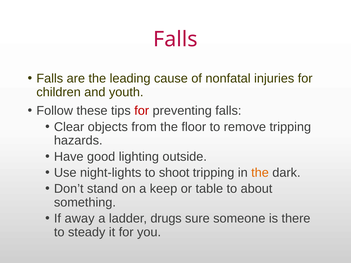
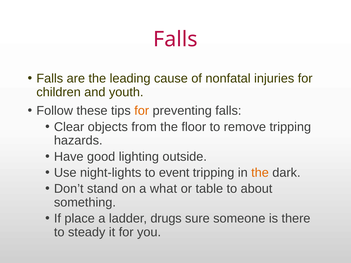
for at (142, 111) colour: red -> orange
shoot: shoot -> event
keep: keep -> what
away: away -> place
